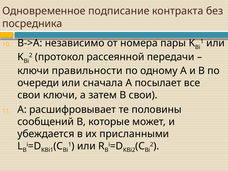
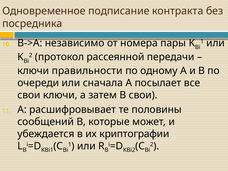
присланными: присланными -> криптографии
